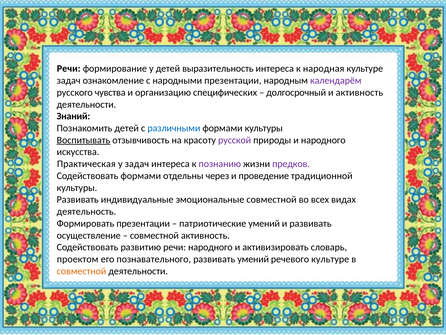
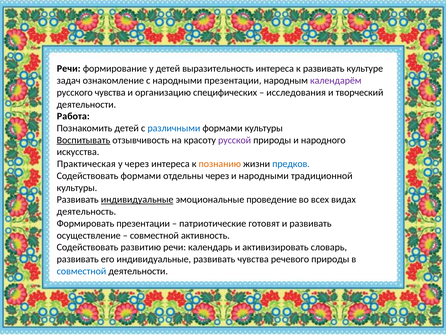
к народная: народная -> развивать
долгосрочный: долгосрочный -> исследования
и активность: активность -> творческий
Знаний: Знаний -> Работа
у задач: задач -> через
познанию colour: purple -> orange
предков colour: purple -> blue
и проведение: проведение -> народными
индивидуальные at (137, 199) underline: none -> present
эмоциональные совместной: совместной -> проведение
патриотические умений: умений -> готовят
речи народного: народного -> календарь
проектом at (78, 259): проектом -> развивать
его познавательного: познавательного -> индивидуальные
развивать умений: умений -> чувства
речевого культуре: культуре -> природы
совместной at (81, 271) colour: orange -> blue
